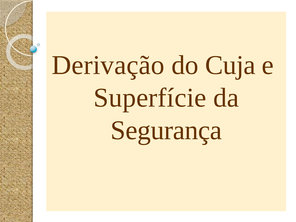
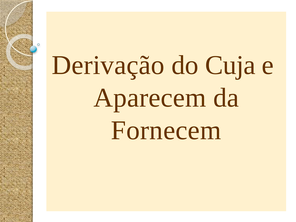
Superfície: Superfície -> Aparecem
Segurança: Segurança -> Fornecem
